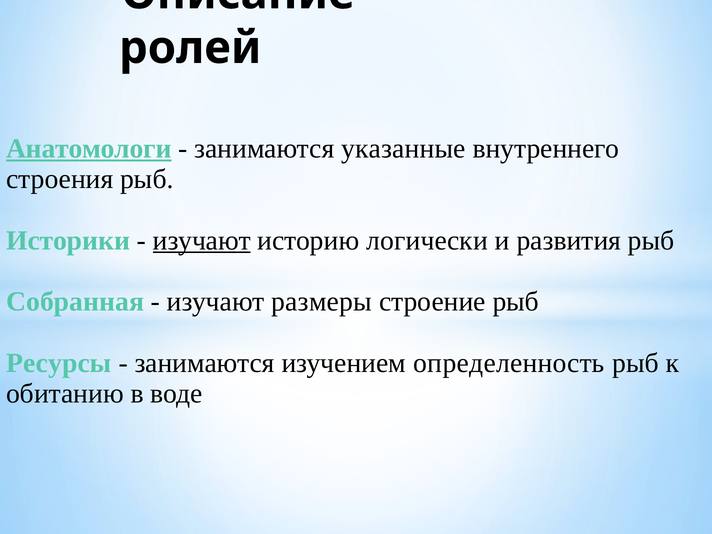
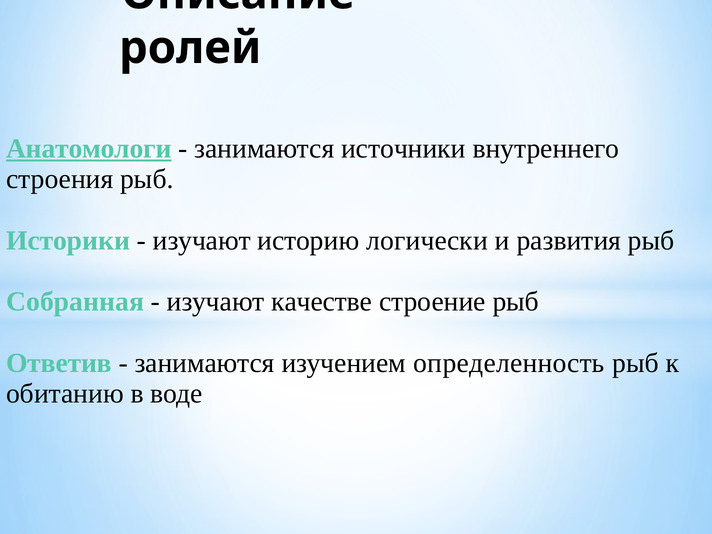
указанные: указанные -> источники
изучают at (202, 240) underline: present -> none
размеры: размеры -> качестве
Ресурсы: Ресурсы -> Ответив
